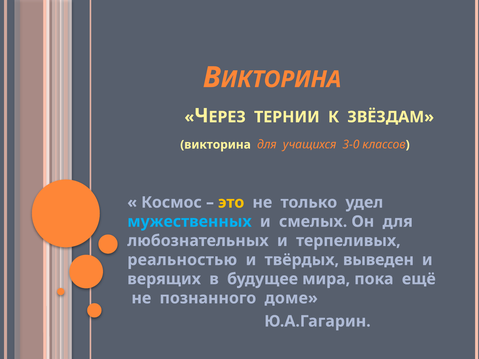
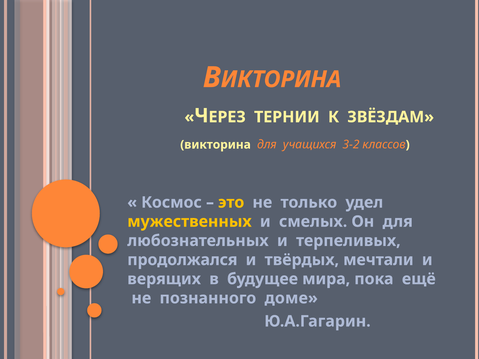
3-0: 3-0 -> 3-2
мужественных colour: light blue -> yellow
реальностью: реальностью -> продолжался
выведен: выведен -> мечтали
